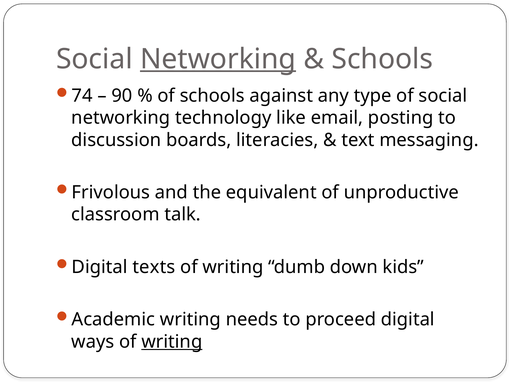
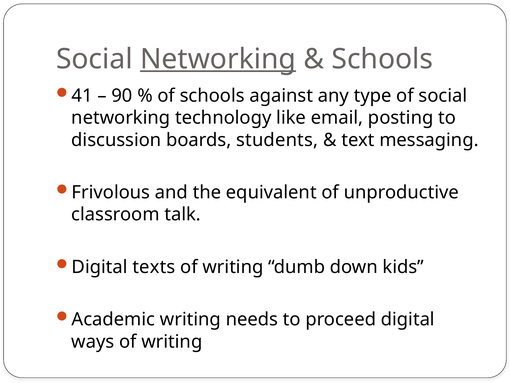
74: 74 -> 41
literacies: literacies -> students
writing at (172, 341) underline: present -> none
